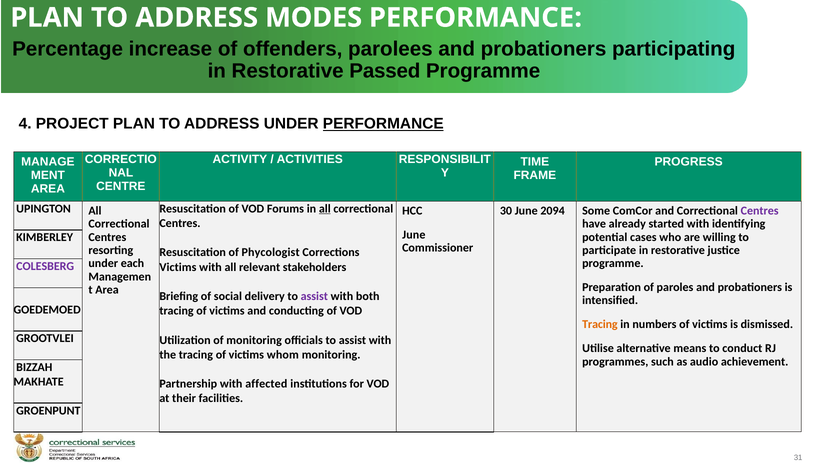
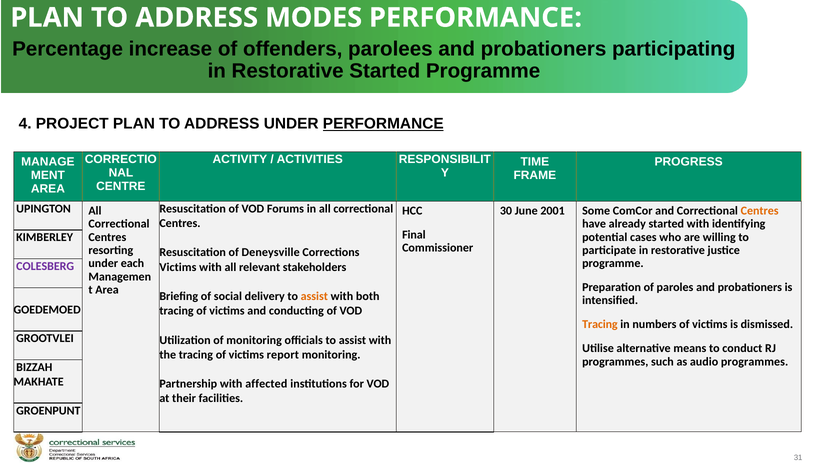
Restorative Passed: Passed -> Started
all at (325, 209) underline: present -> none
2094: 2094 -> 2001
Centres at (760, 211) colour: purple -> orange
June at (414, 235): June -> Final
Phycologist: Phycologist -> Deneysville
assist at (314, 296) colour: purple -> orange
whom: whom -> report
audio achievement: achievement -> programmes
